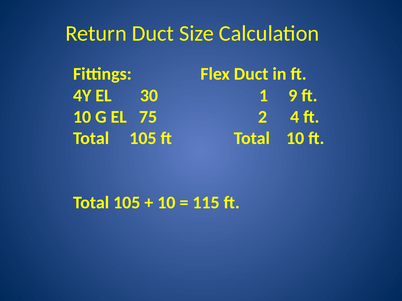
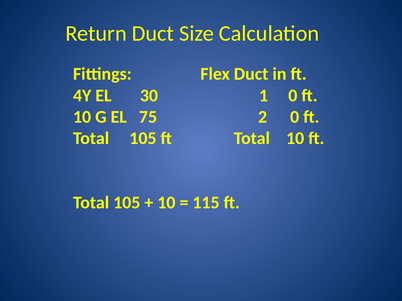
1 9: 9 -> 0
2 4: 4 -> 0
